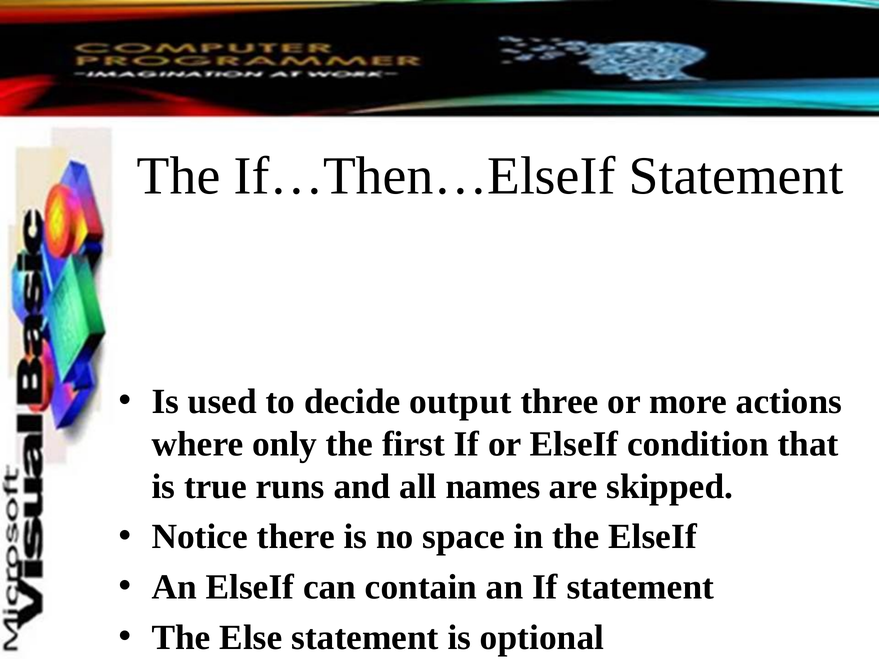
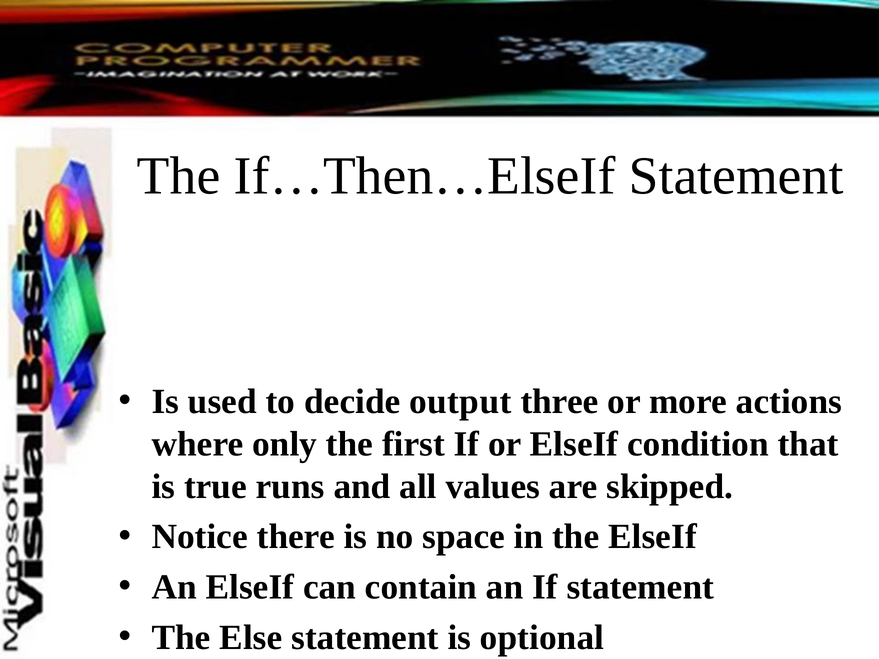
names: names -> values
